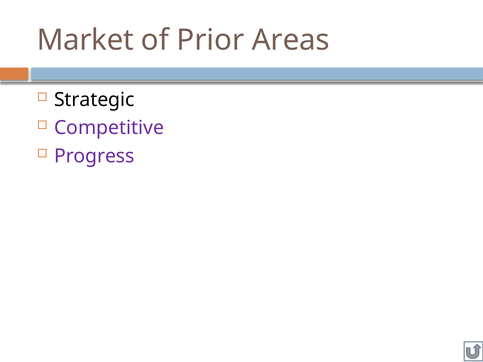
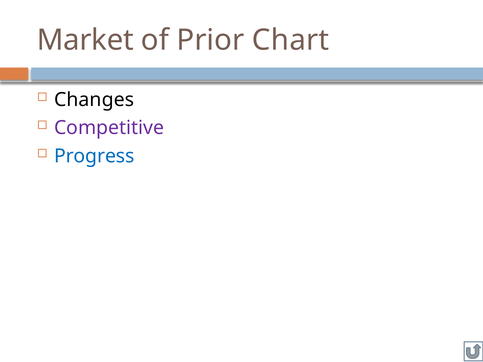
Areas: Areas -> Chart
Strategic: Strategic -> Changes
Progress colour: purple -> blue
